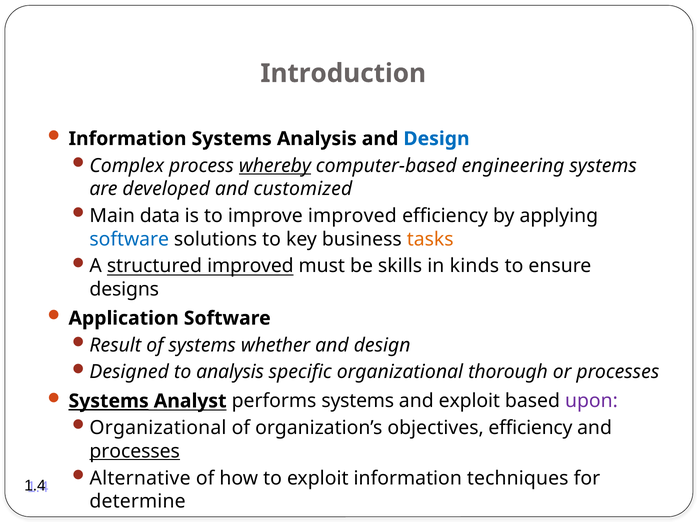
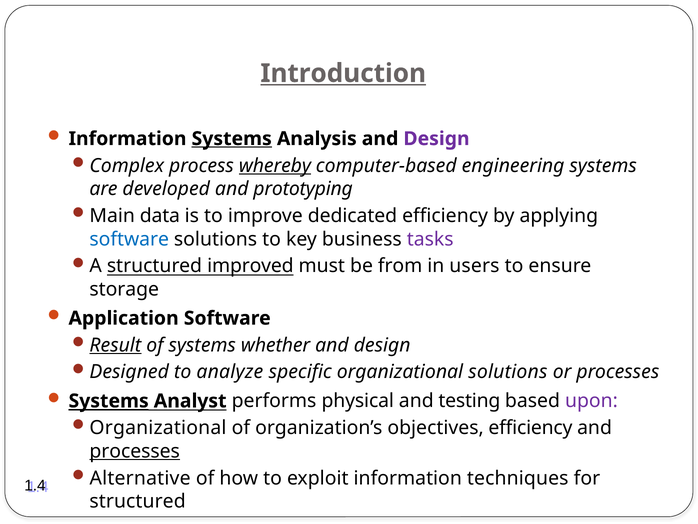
Introduction underline: none -> present
Systems at (232, 139) underline: none -> present
Design at (436, 139) colour: blue -> purple
customized: customized -> prototyping
improve improved: improved -> dedicated
tasks colour: orange -> purple
skills: skills -> from
kinds: kinds -> users
designs: designs -> storage
Result underline: none -> present
to analysis: analysis -> analyze
organizational thorough: thorough -> solutions
performs systems: systems -> physical
and exploit: exploit -> testing
determine at (138, 501): determine -> structured
